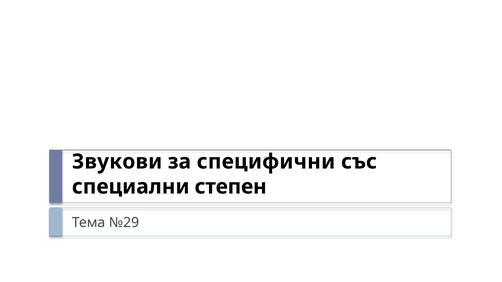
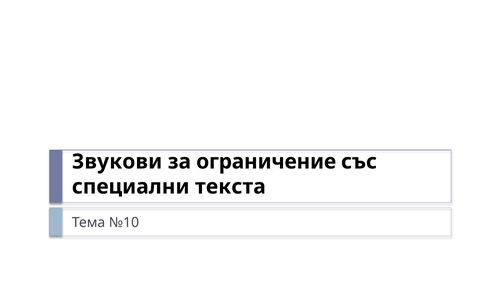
специфични: специфични -> ограничение
степен: степен -> текста
№29: №29 -> №10
